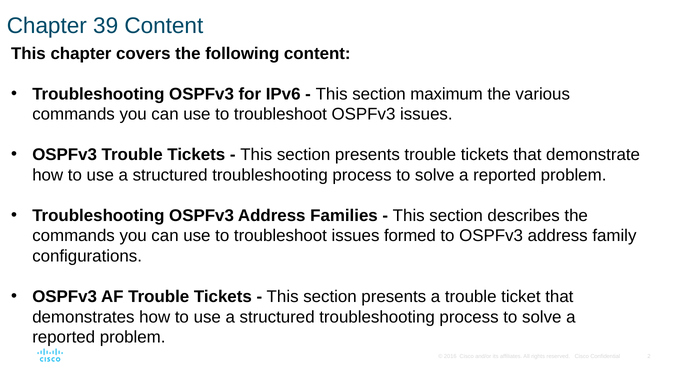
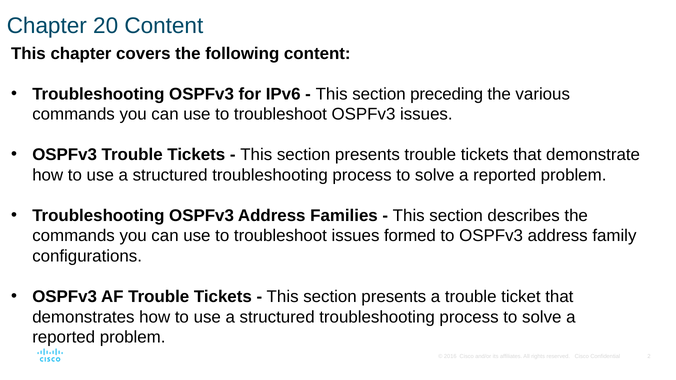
39: 39 -> 20
maximum: maximum -> preceding
